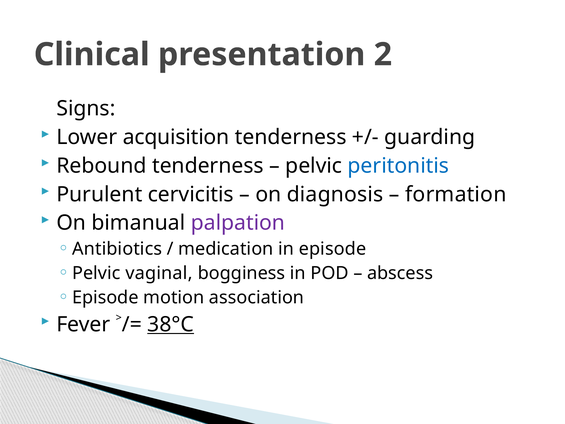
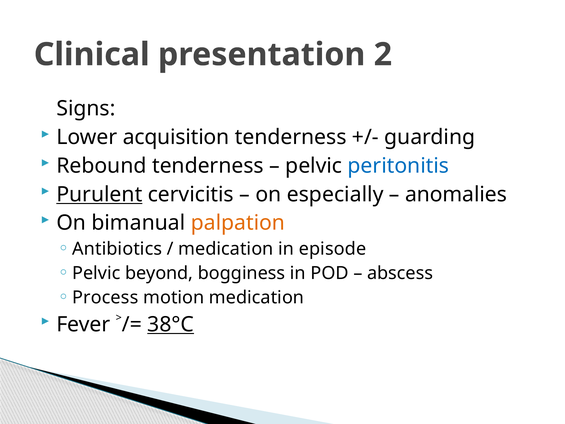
Purulent underline: none -> present
diagnosis: diagnosis -> especially
formation: formation -> anomalies
palpation colour: purple -> orange
vaginal: vaginal -> beyond
Episode at (105, 297): Episode -> Process
motion association: association -> medication
